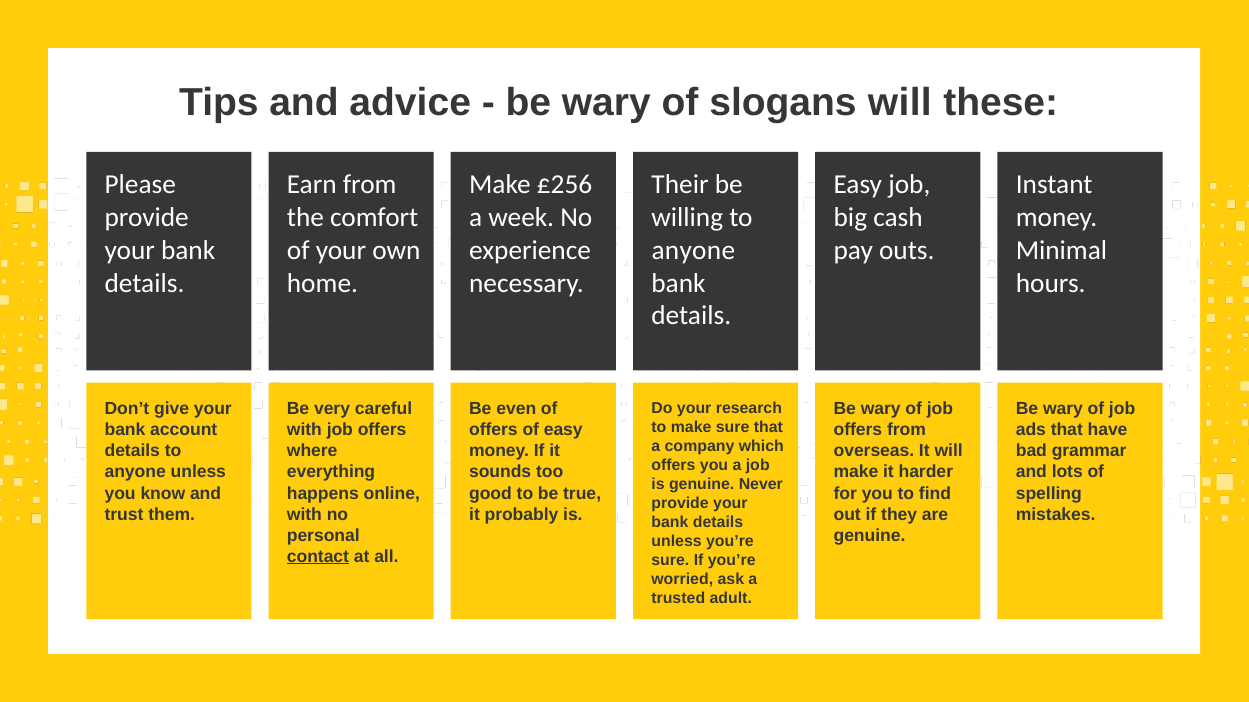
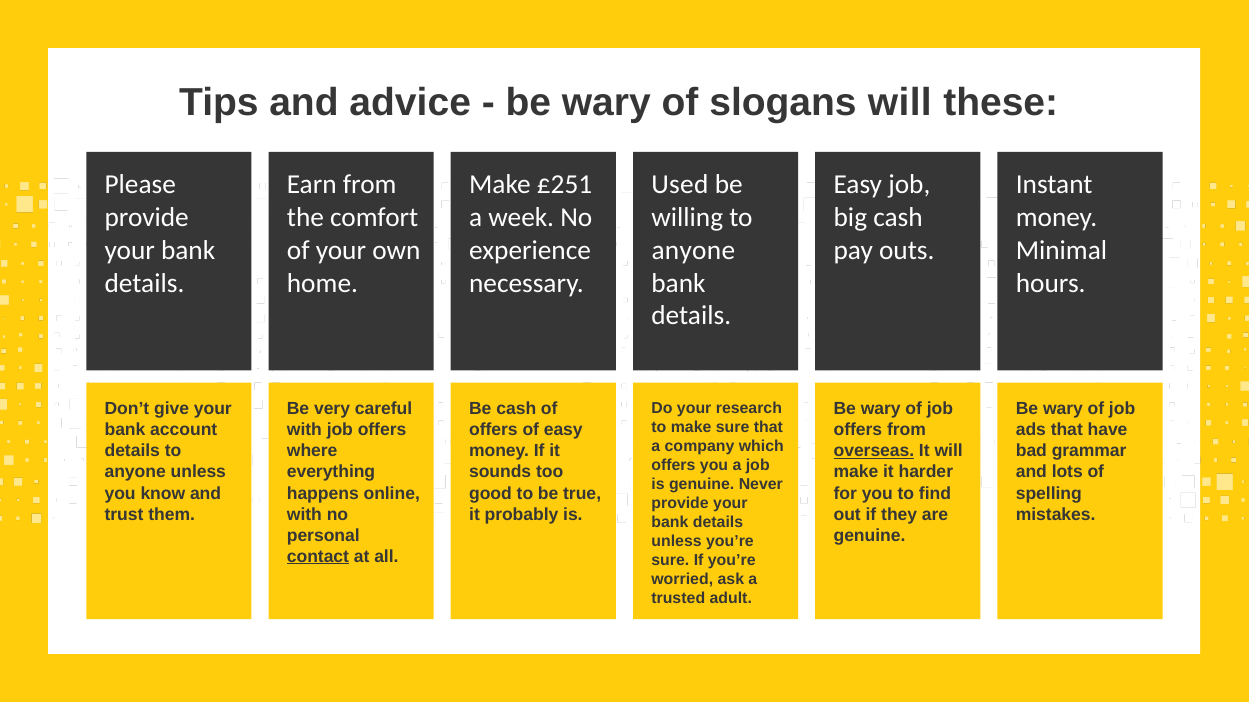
£256: £256 -> £251
Their: Their -> Used
Be even: even -> cash
overseas underline: none -> present
